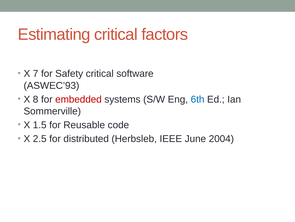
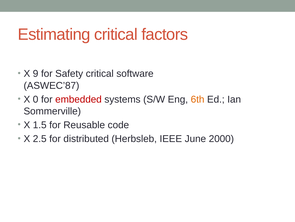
7: 7 -> 9
ASWEC’93: ASWEC’93 -> ASWEC’87
8: 8 -> 0
6th colour: blue -> orange
2004: 2004 -> 2000
